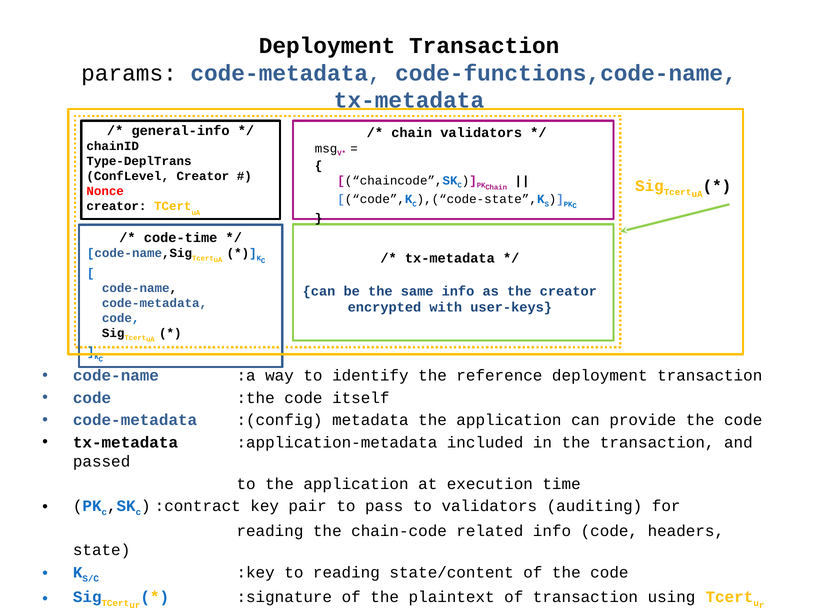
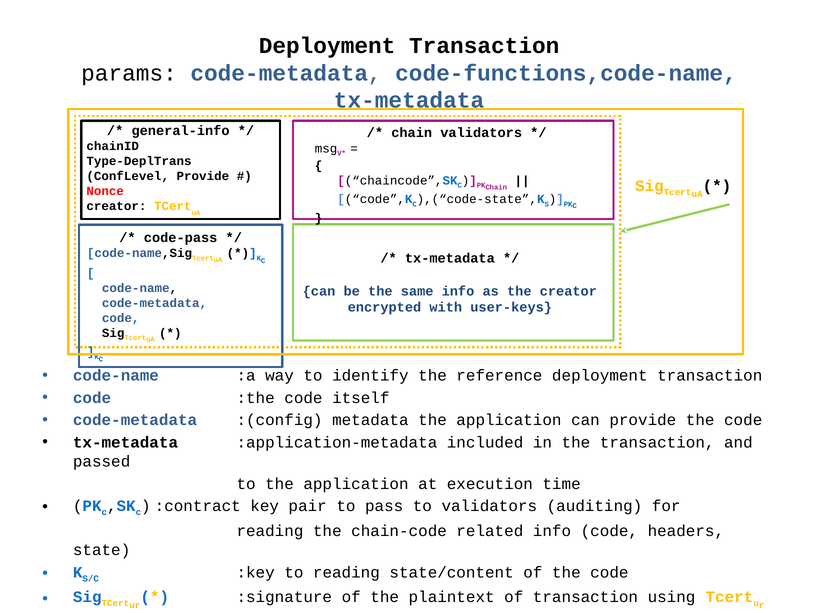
ConfLevel Creator: Creator -> Provide
code-time: code-time -> code-pass
